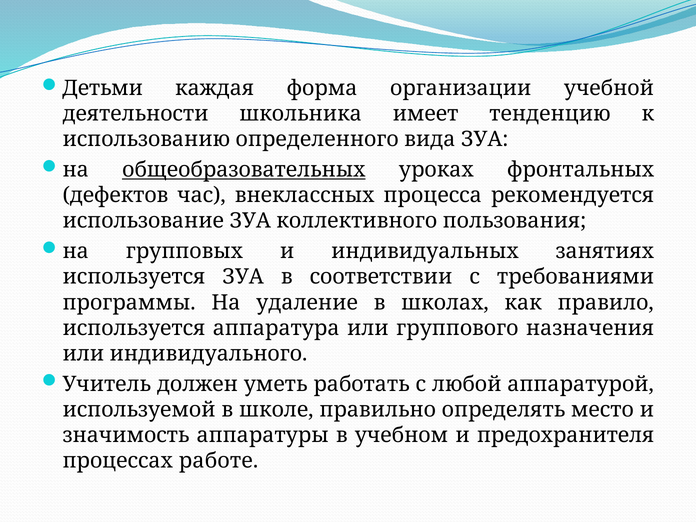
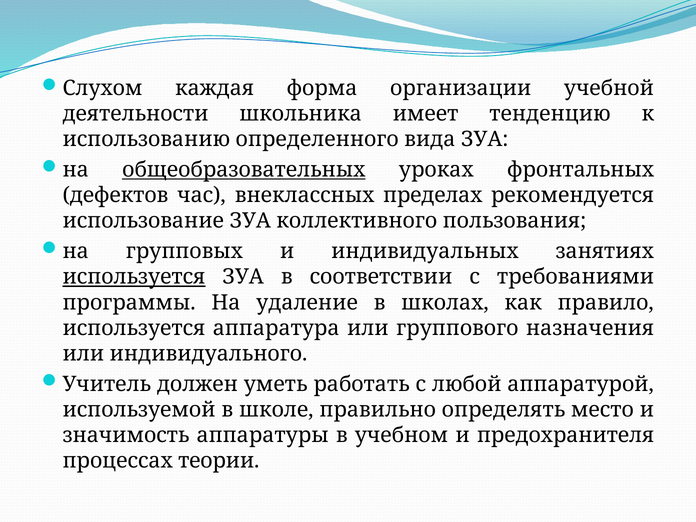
Детьми: Детьми -> Слухом
процесса: процесса -> пределах
используется at (134, 277) underline: none -> present
работе: работе -> теории
